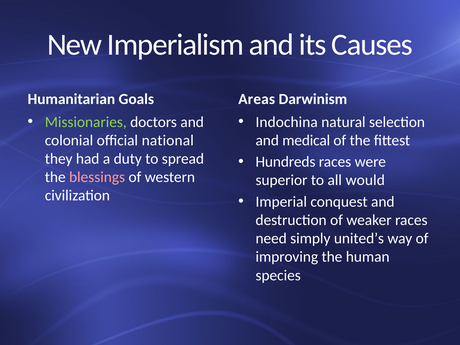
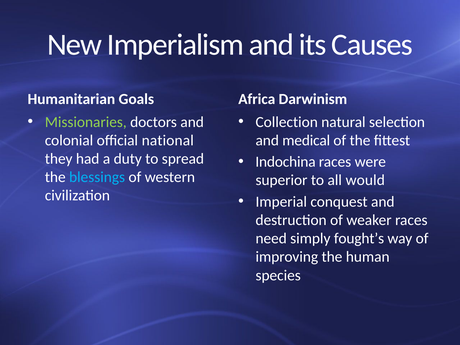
Areas: Areas -> Africa
Indochina: Indochina -> Collection
Hundreds: Hundreds -> Indochina
blessings colour: pink -> light blue
united’s: united’s -> fought’s
